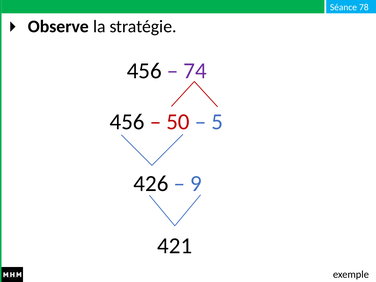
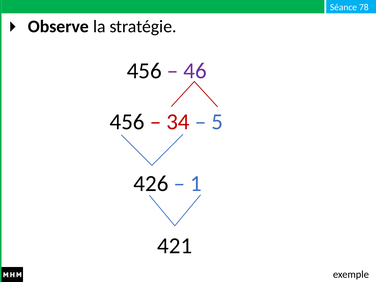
74: 74 -> 46
50: 50 -> 34
9: 9 -> 1
